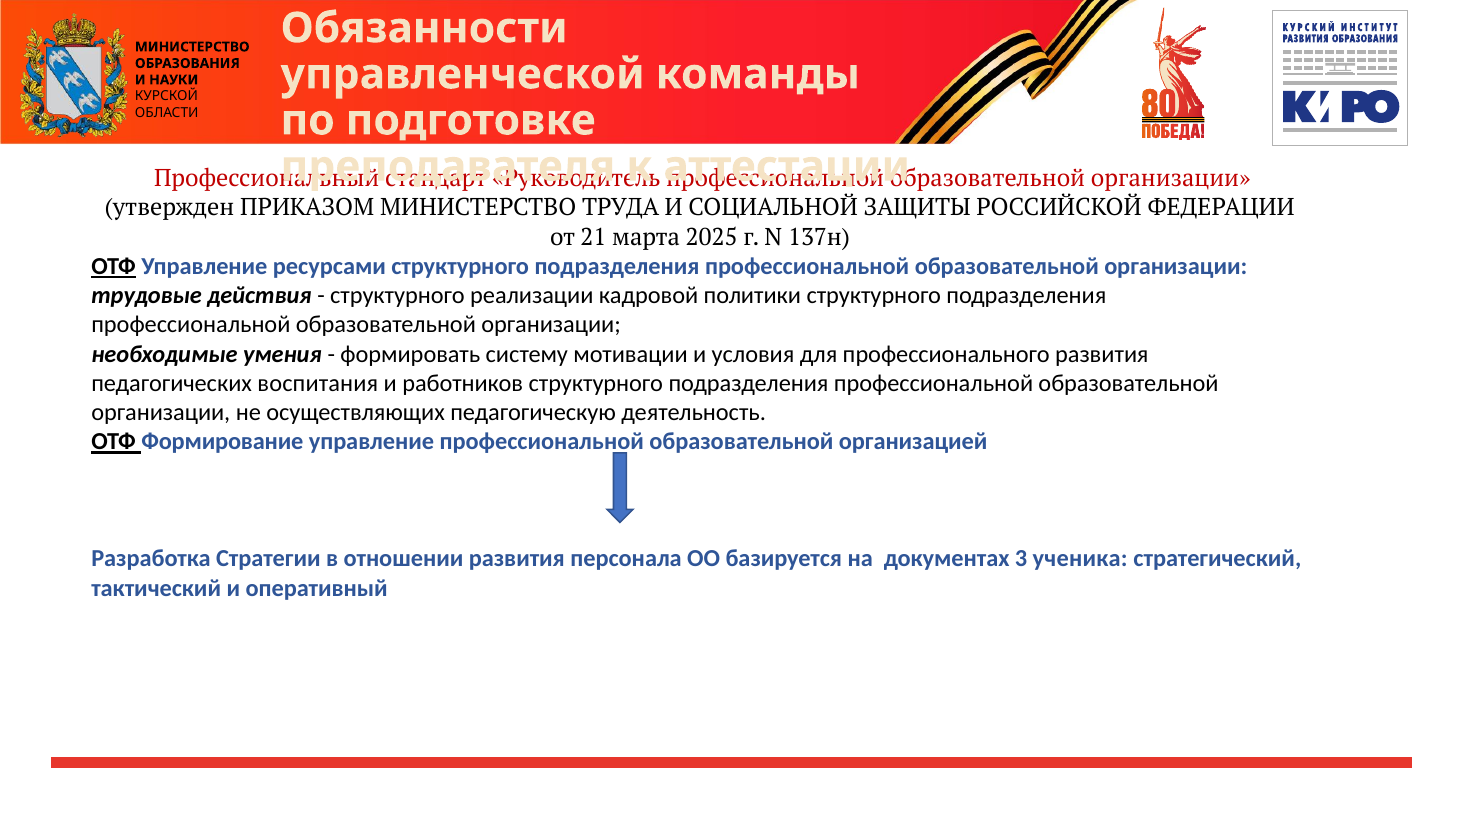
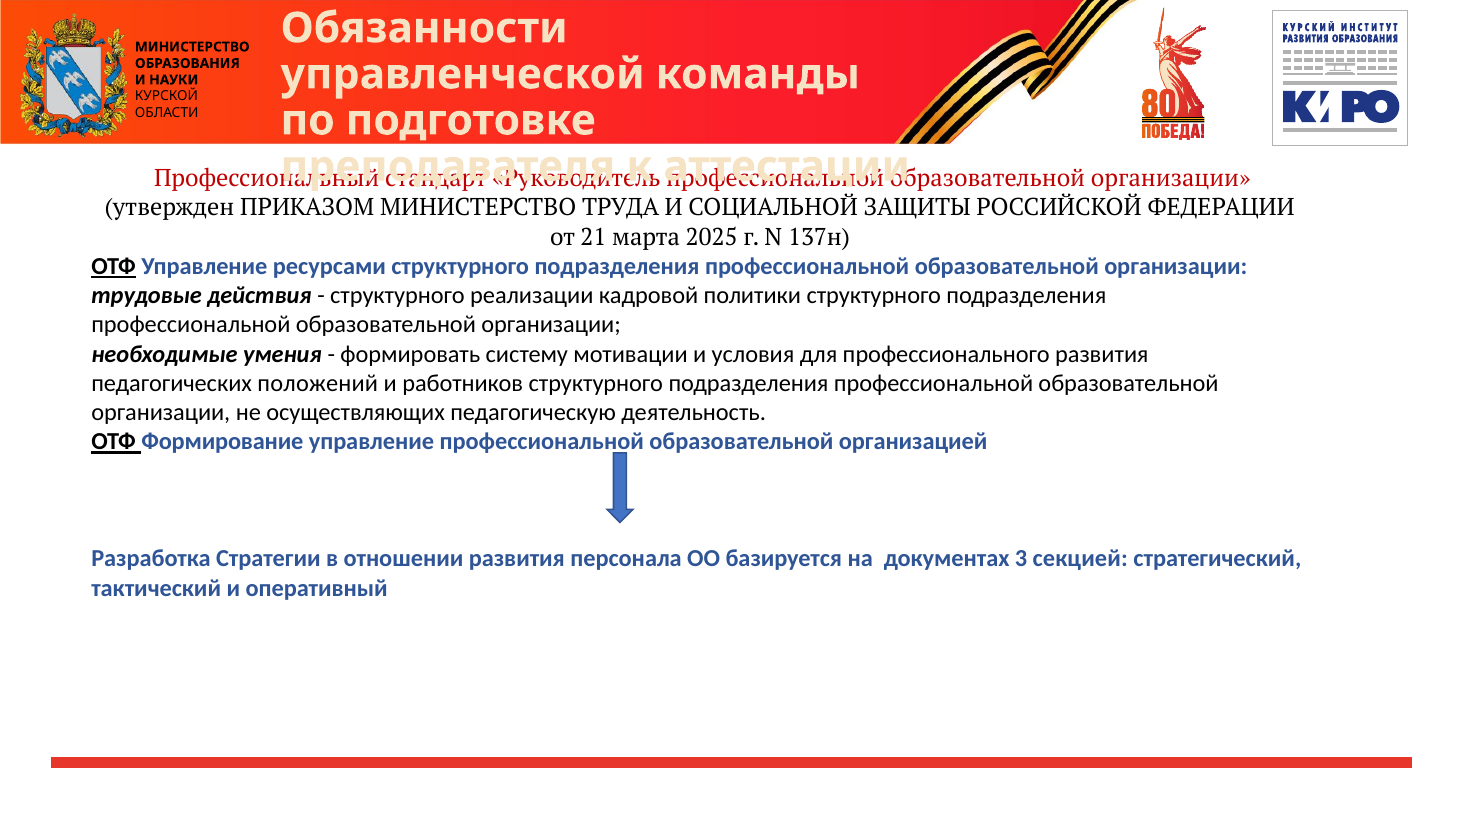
воспитания: воспитания -> положений
ученика: ученика -> секцией
